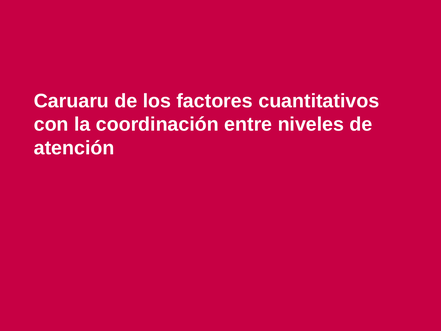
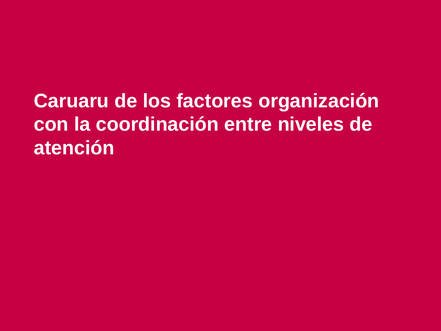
cuantitativos: cuantitativos -> organización
